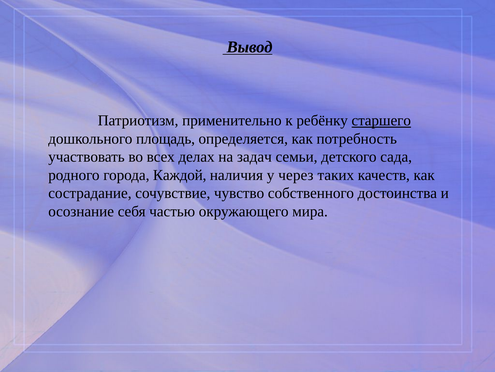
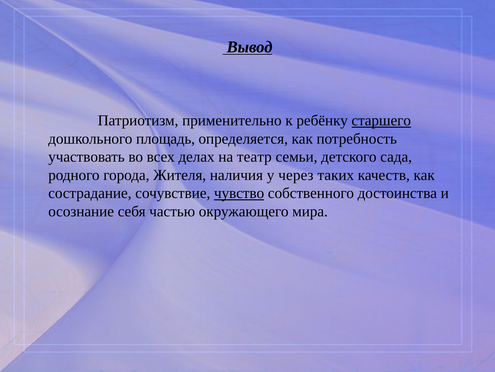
задач: задач -> театр
Каждой: Каждой -> Жителя
чувство underline: none -> present
